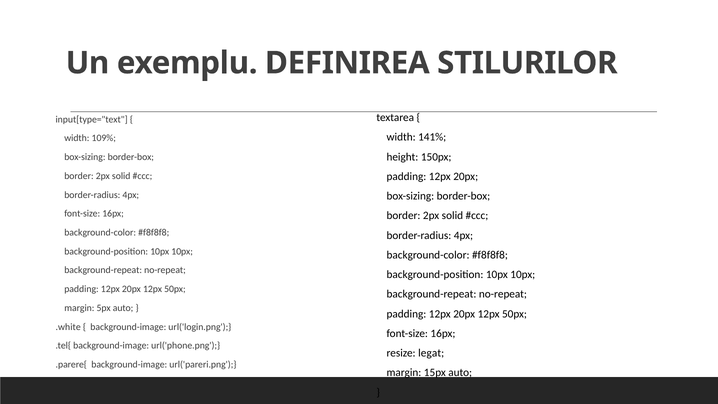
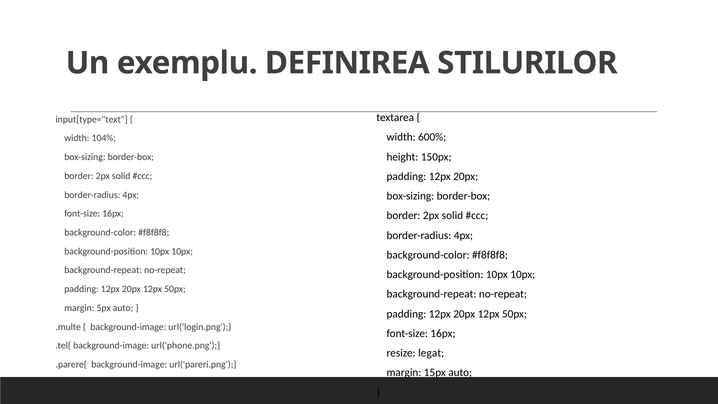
141%: 141% -> 600%
109%: 109% -> 104%
.white: .white -> .multe
